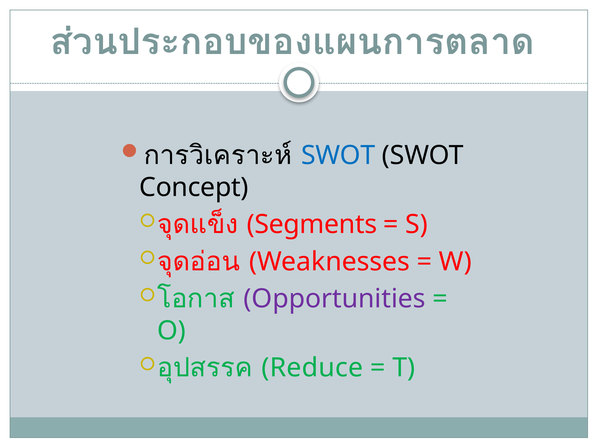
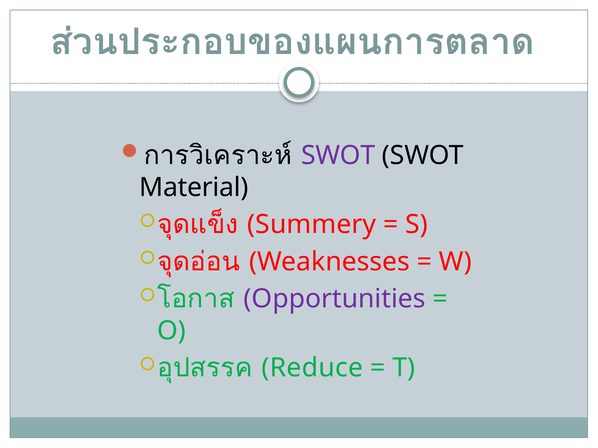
SWOT at (338, 156) colour: blue -> purple
Concept: Concept -> Material
Segments: Segments -> Summery
